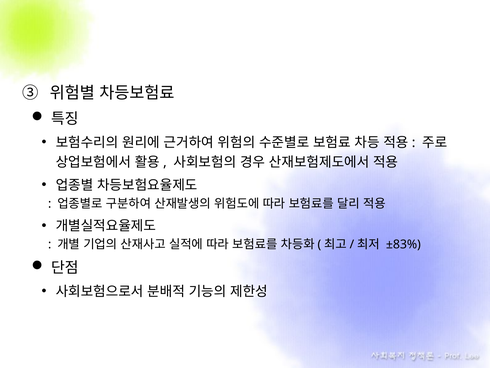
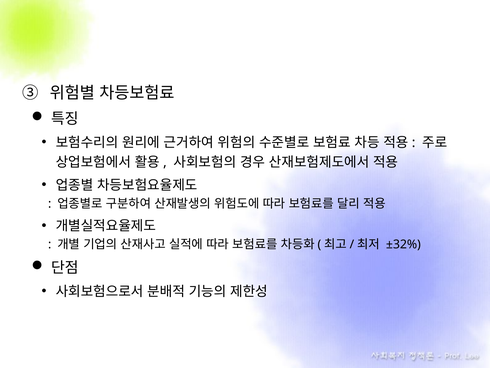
±83%: ±83% -> ±32%
